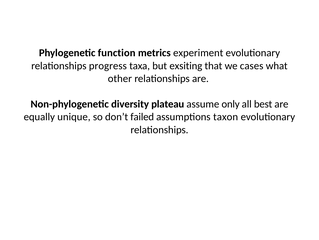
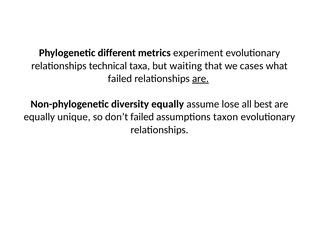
function: function -> different
progress: progress -> technical
exsiting: exsiting -> waiting
other at (120, 78): other -> failed
are at (200, 78) underline: none -> present
diversity plateau: plateau -> equally
only: only -> lose
